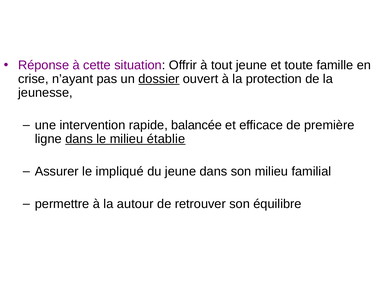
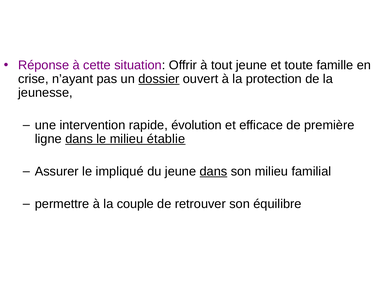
balancée: balancée -> évolution
dans at (213, 172) underline: none -> present
autour: autour -> couple
